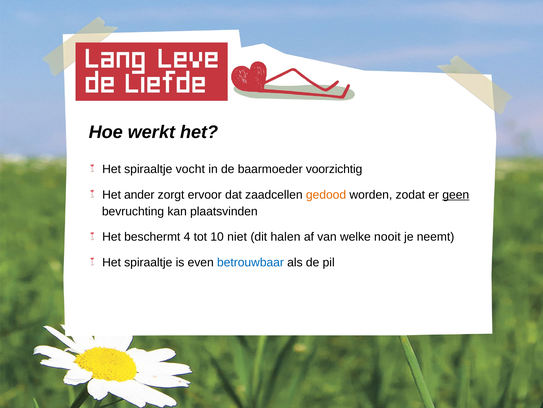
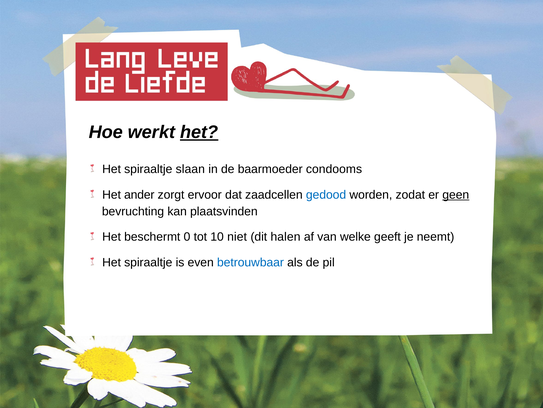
het at (199, 132) underline: none -> present
vocht: vocht -> slaan
voorzichtig: voorzichtig -> condooms
gedood colour: orange -> blue
4: 4 -> 0
nooit: nooit -> geeft
